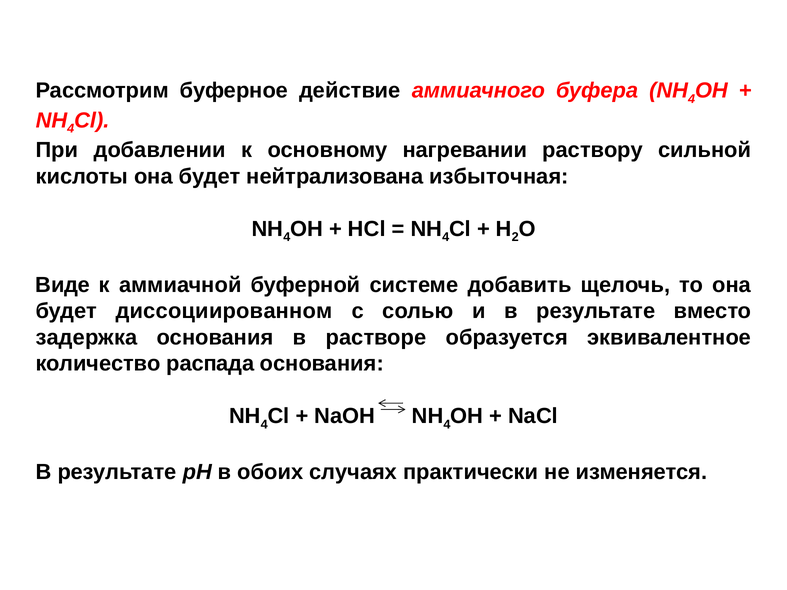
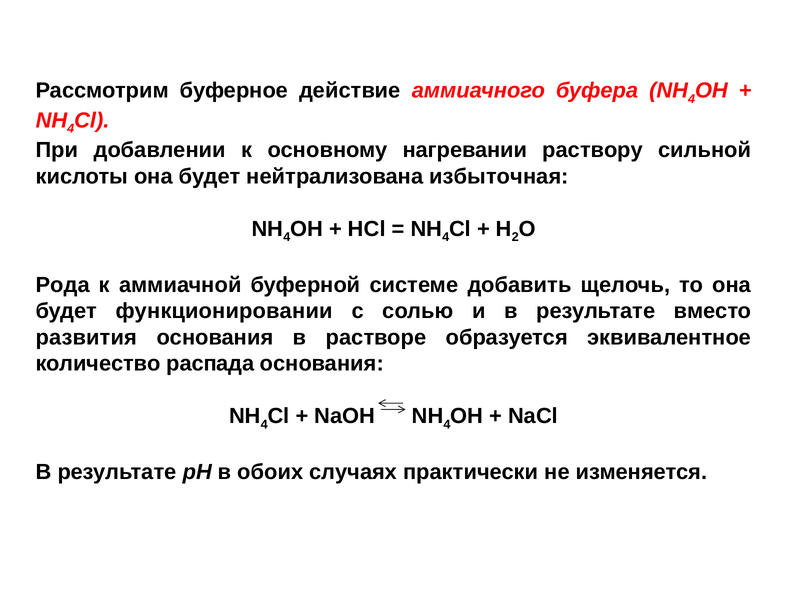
Виде: Виде -> Рода
диссоциированном: диссоциированном -> функционировании
задержка: задержка -> развития
